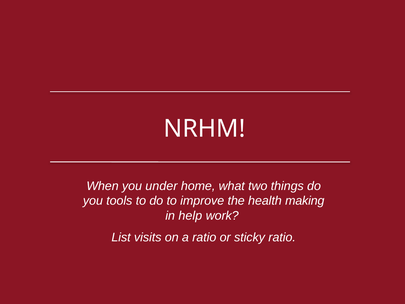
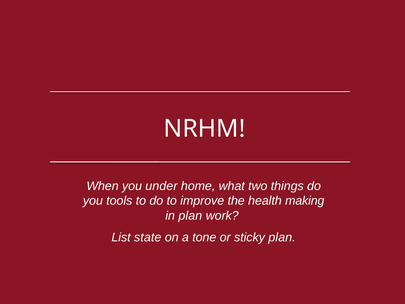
in help: help -> plan
visits: visits -> state
a ratio: ratio -> tone
sticky ratio: ratio -> plan
